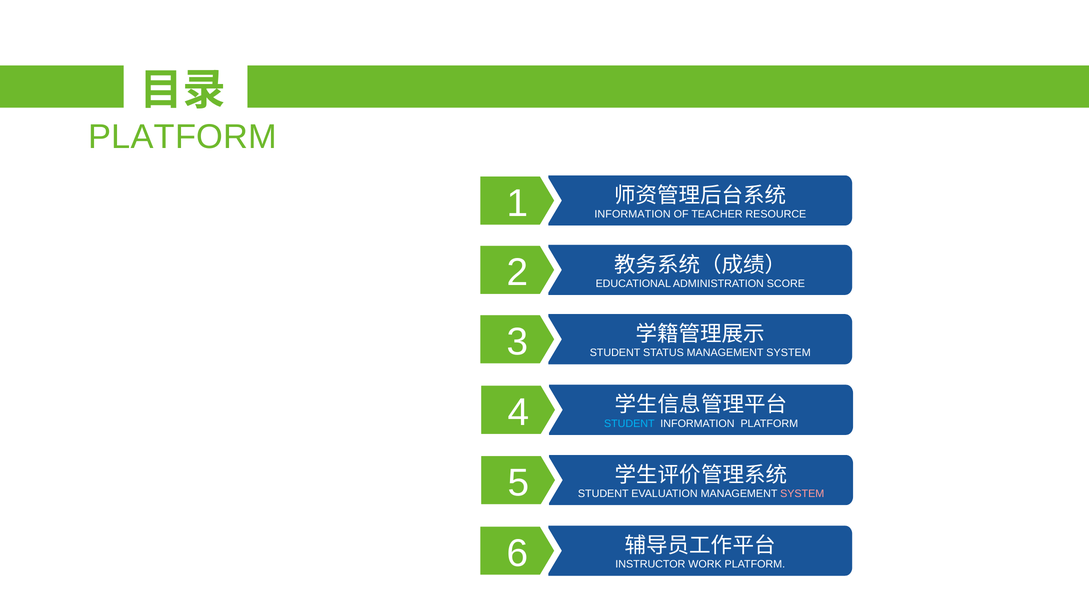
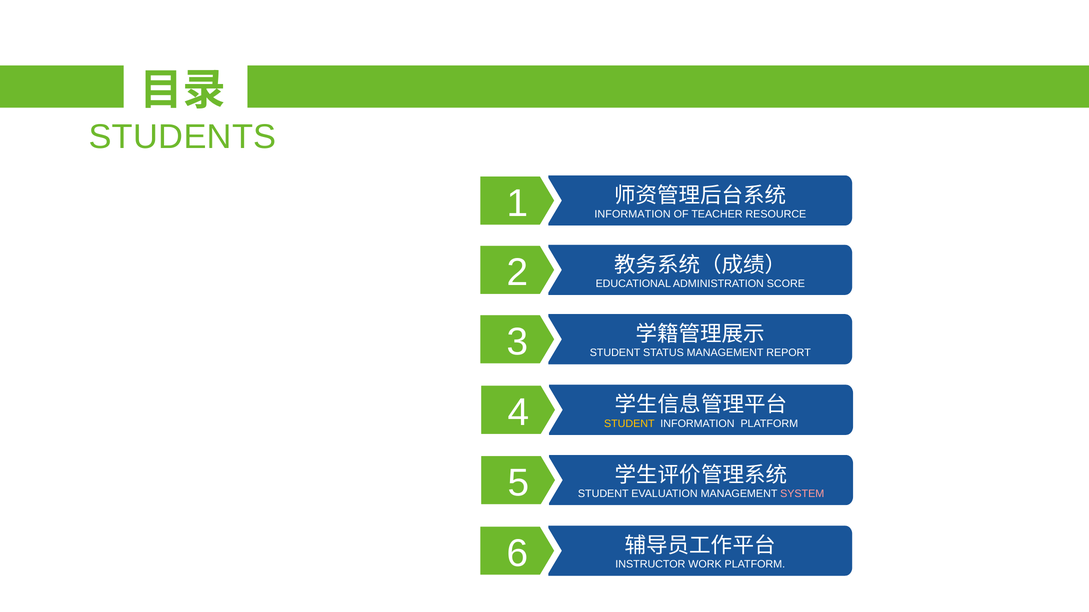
PLATFORM at (183, 137): PLATFORM -> STUDENTS
STATUS MANAGEMENT SYSTEM: SYSTEM -> REPORT
STUDENT at (629, 424) colour: light blue -> yellow
